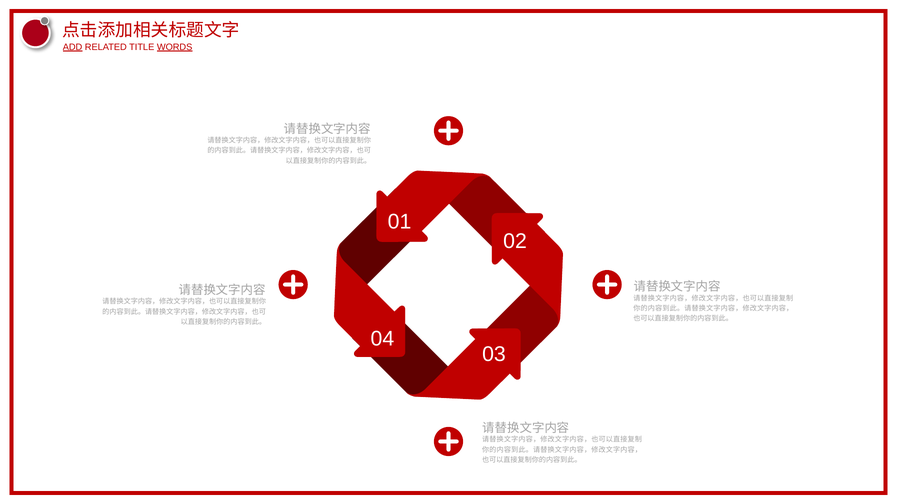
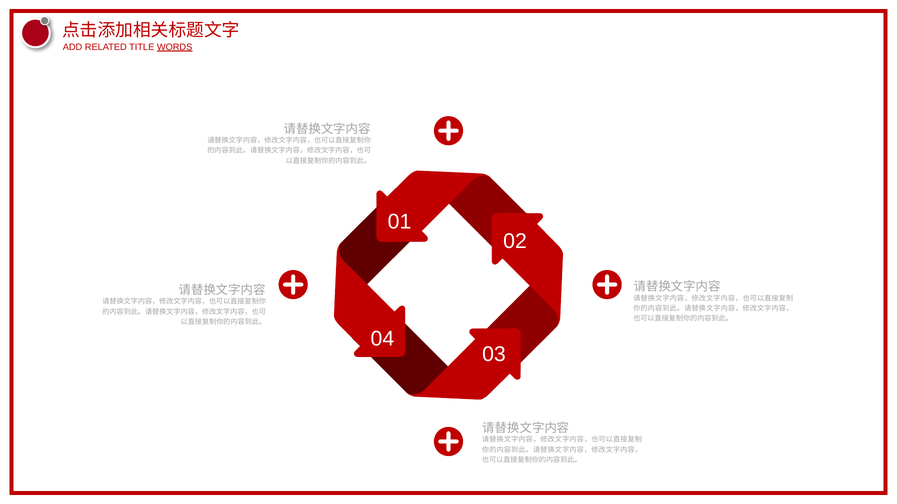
ADD underline: present -> none
